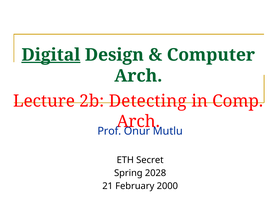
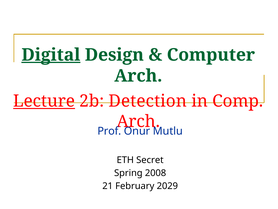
Lecture underline: none -> present
Detecting: Detecting -> Detection
2028: 2028 -> 2008
2000: 2000 -> 2029
